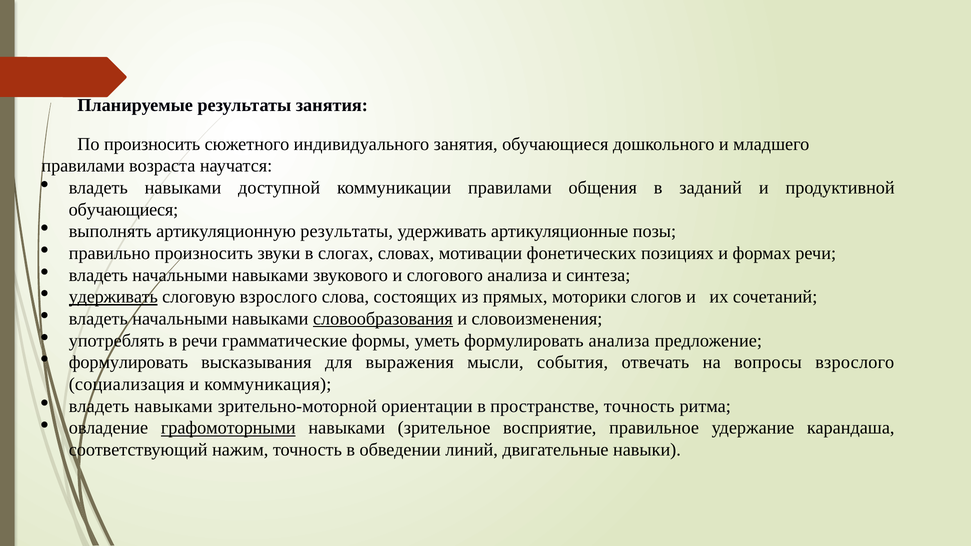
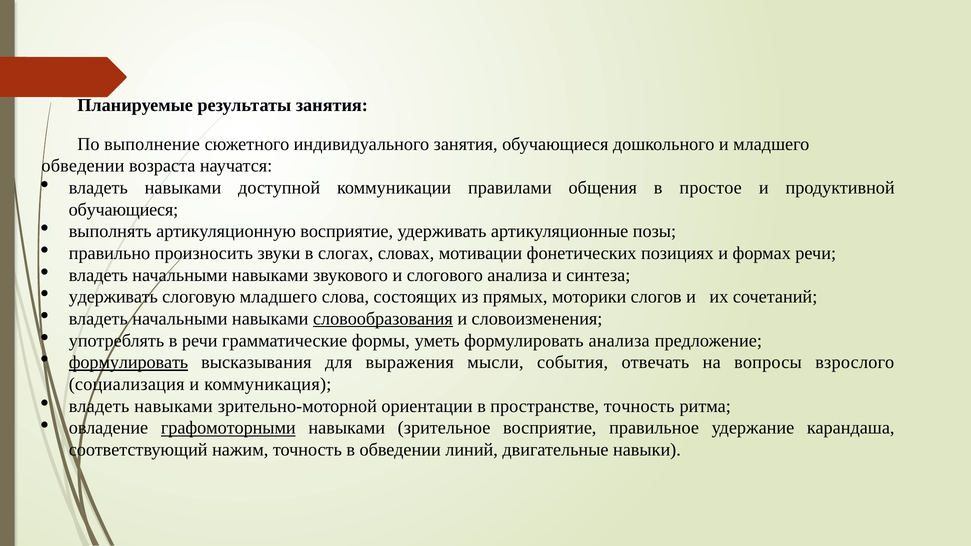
По произносить: произносить -> выполнение
правилами at (83, 166): правилами -> обведении
заданий: заданий -> простое
артикуляционную результаты: результаты -> восприятие
удерживать at (113, 297) underline: present -> none
слоговую взрослого: взрослого -> младшего
формулировать at (128, 363) underline: none -> present
